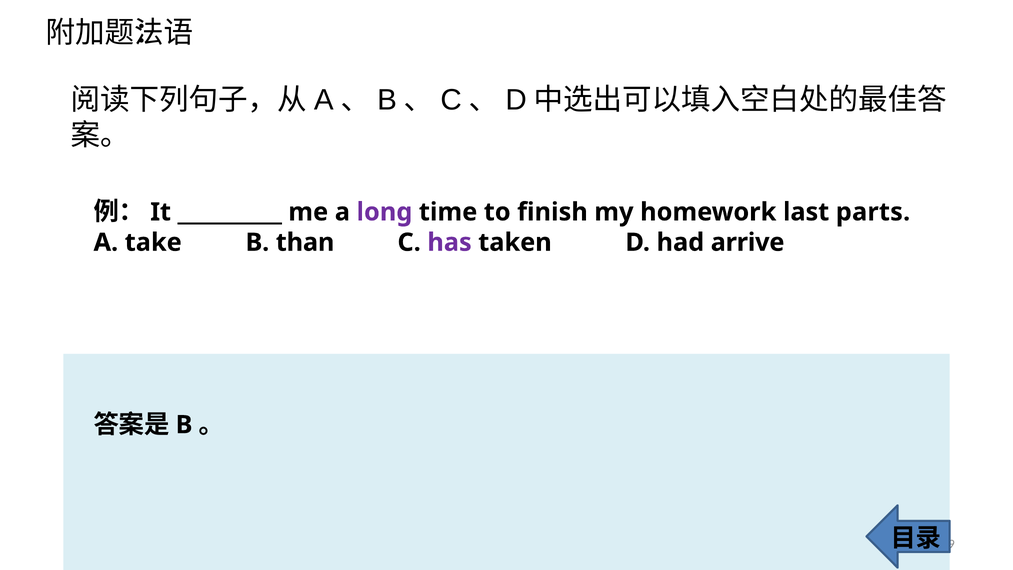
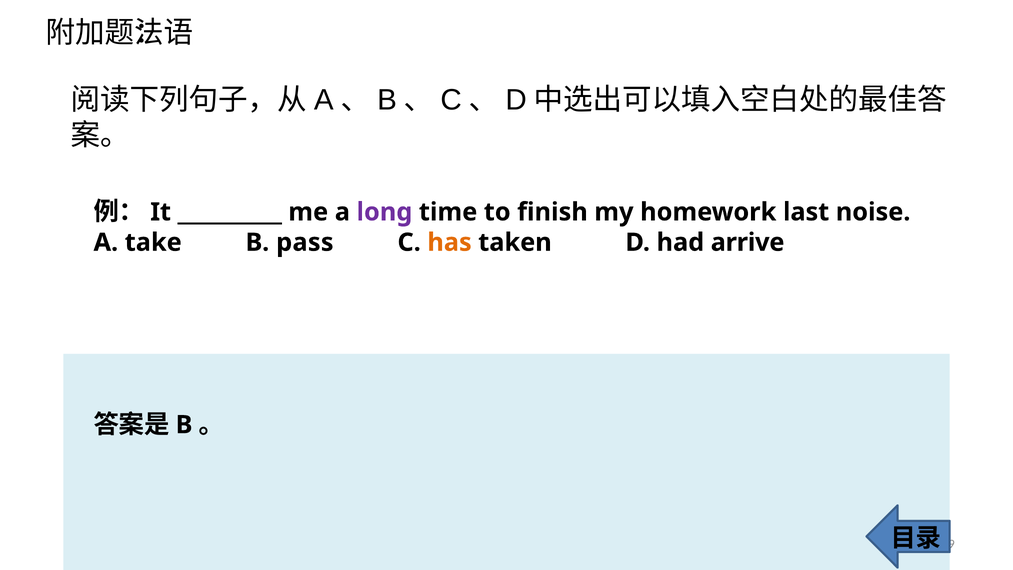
parts: parts -> noise
than: than -> pass
has colour: purple -> orange
